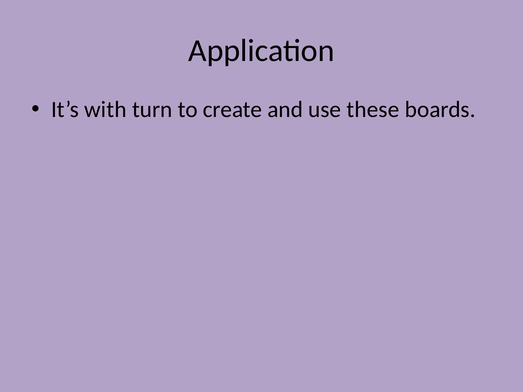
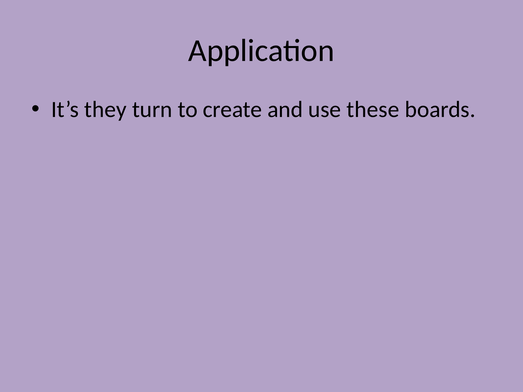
with: with -> they
